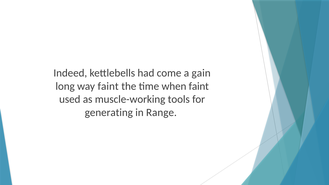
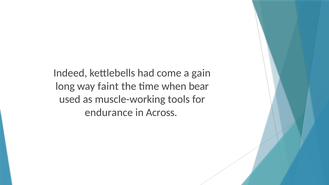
when faint: faint -> bear
generating: generating -> endurance
Range: Range -> Across
